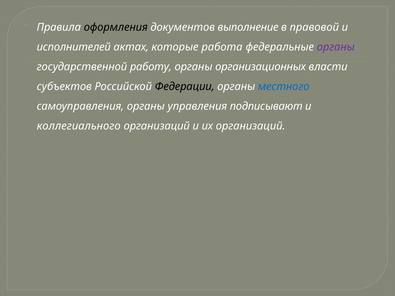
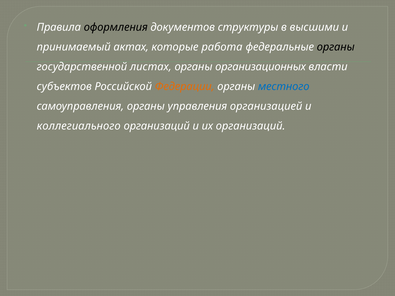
выполнение: выполнение -> структуры
правовой: правовой -> высшими
исполнителей: исполнителей -> принимаемый
органы at (336, 47) colour: purple -> black
работу: работу -> листах
Федерации colour: black -> orange
подписывают: подписывают -> организацией
